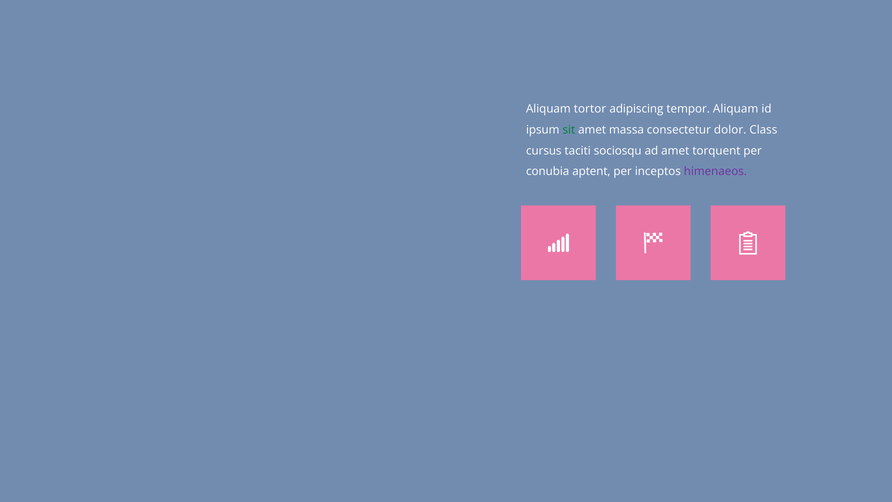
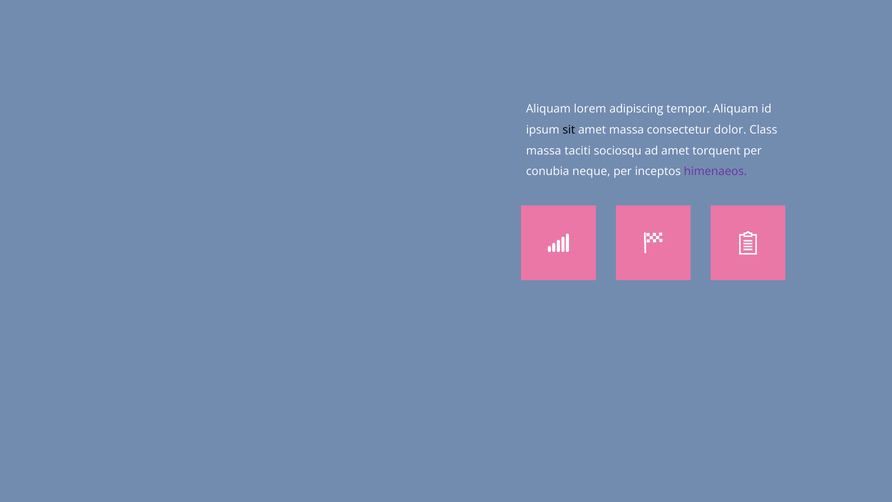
tortor: tortor -> lorem
sit colour: green -> black
cursus at (544, 151): cursus -> massa
aptent: aptent -> neque
